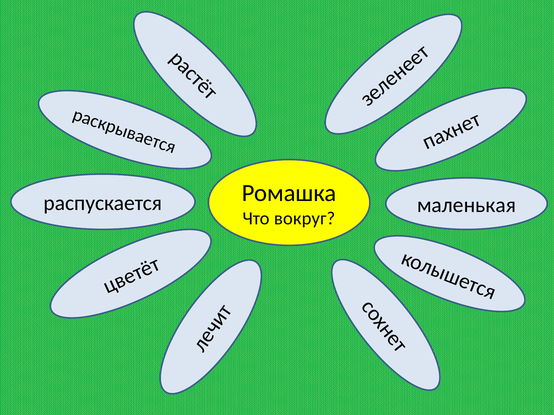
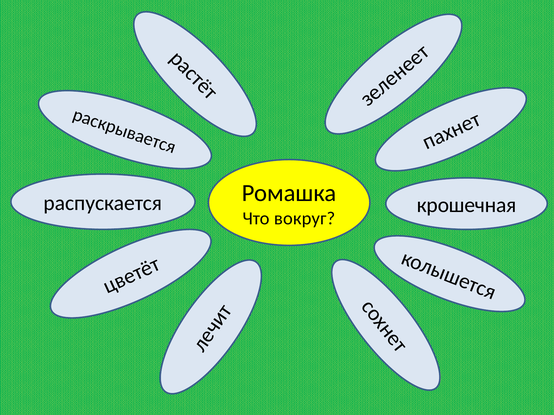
маленькая: маленькая -> крошечная
